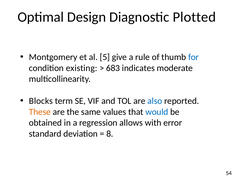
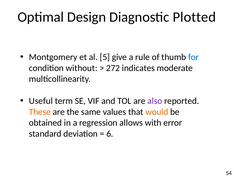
existing: existing -> without
683: 683 -> 272
Blocks: Blocks -> Useful
also colour: blue -> purple
would colour: blue -> orange
8: 8 -> 6
